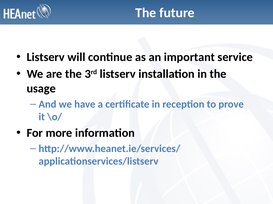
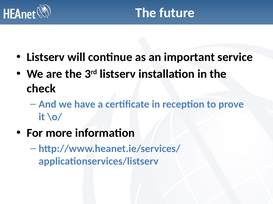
usage: usage -> check
